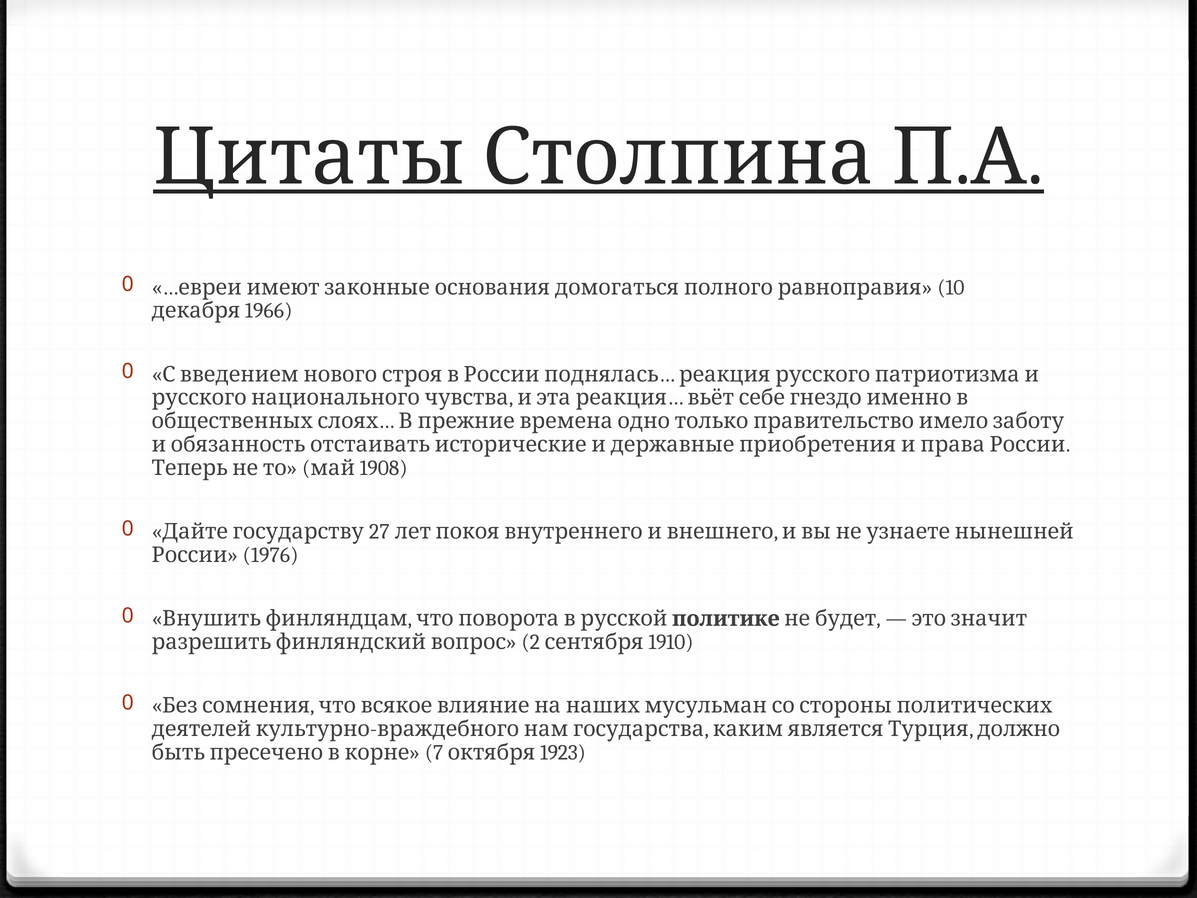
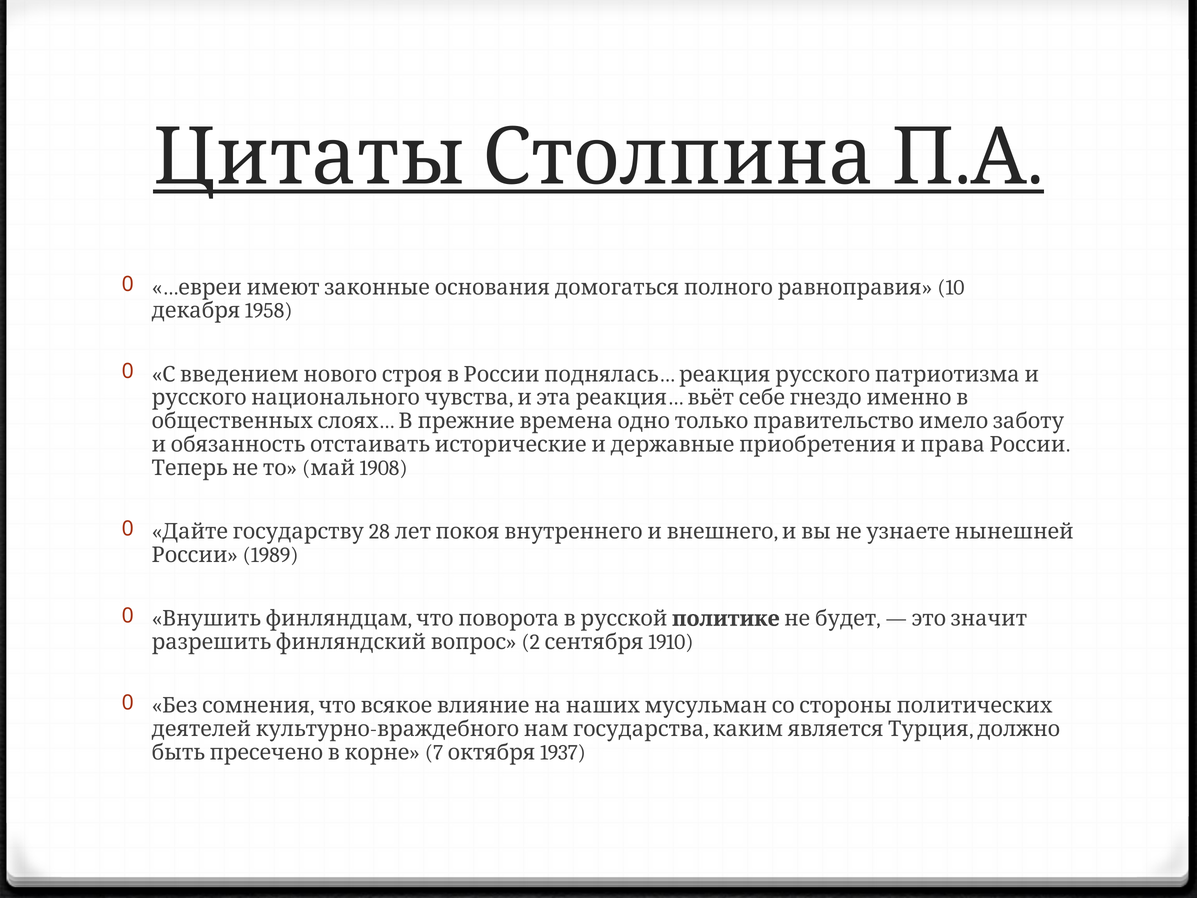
1966: 1966 -> 1958
27: 27 -> 28
1976: 1976 -> 1989
1923: 1923 -> 1937
